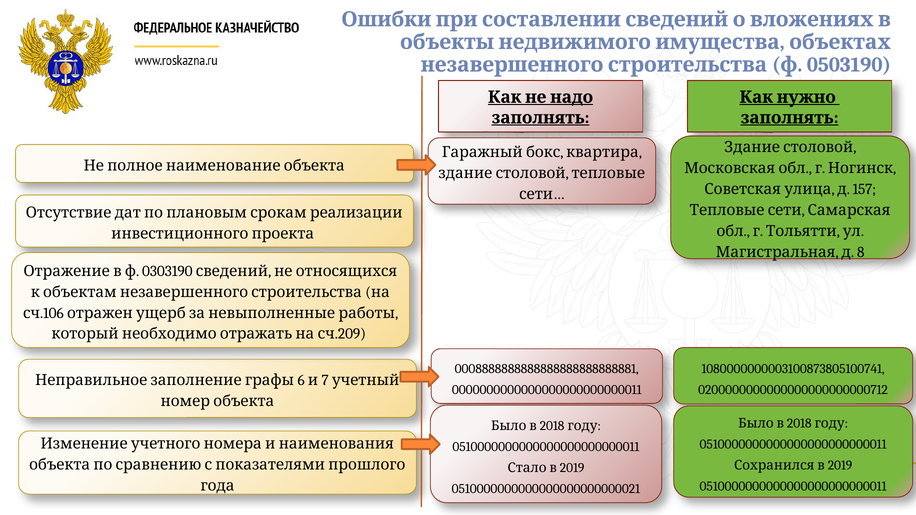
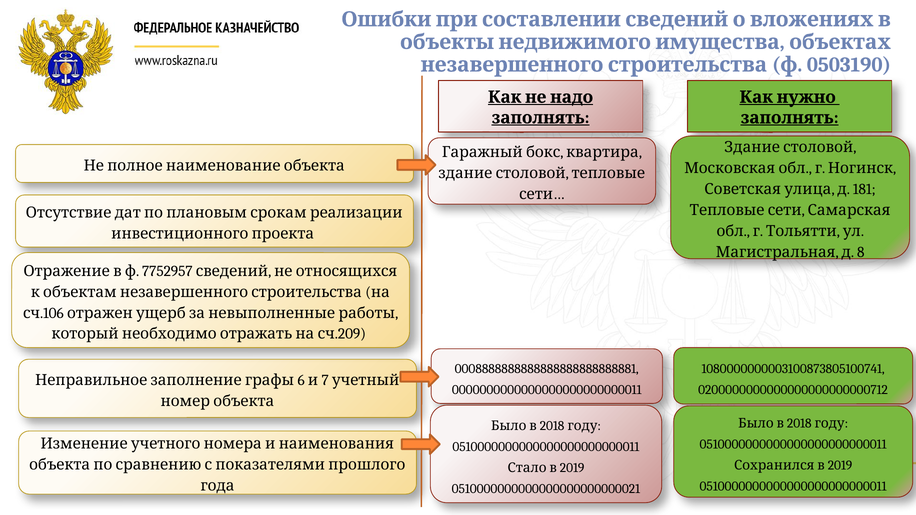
157: 157 -> 181
0303190: 0303190 -> 7752957
